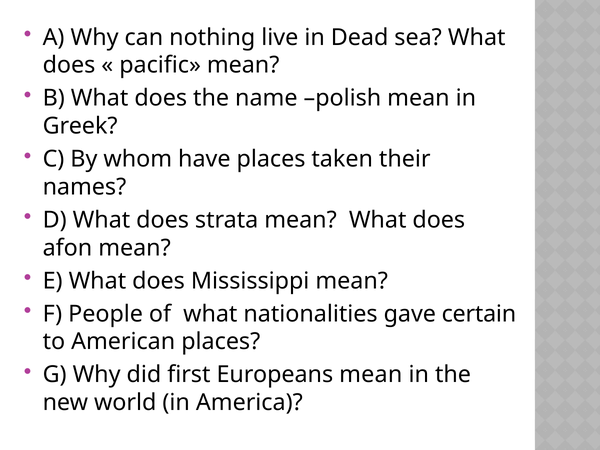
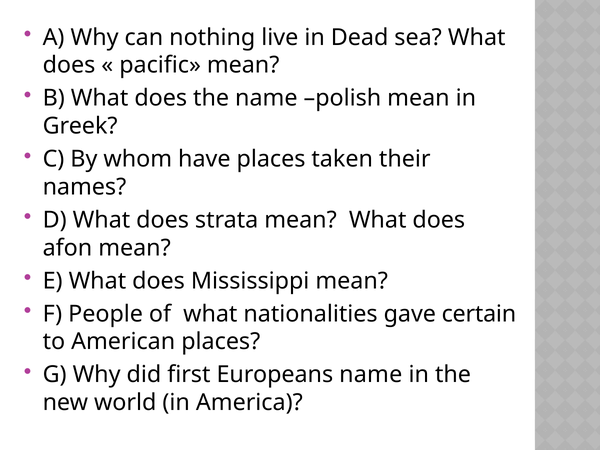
Europeans mean: mean -> name
